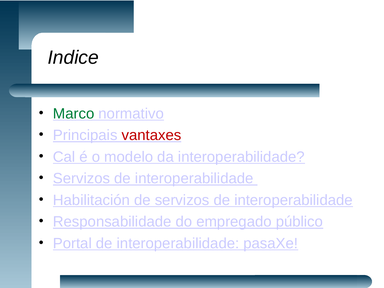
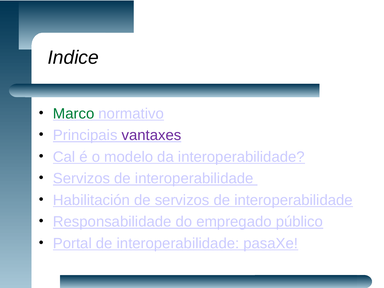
vantaxes colour: red -> purple
